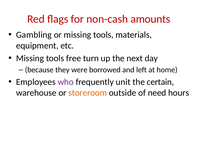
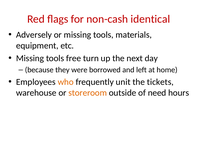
amounts: amounts -> identical
Gambling: Gambling -> Adversely
who colour: purple -> orange
certain: certain -> tickets
